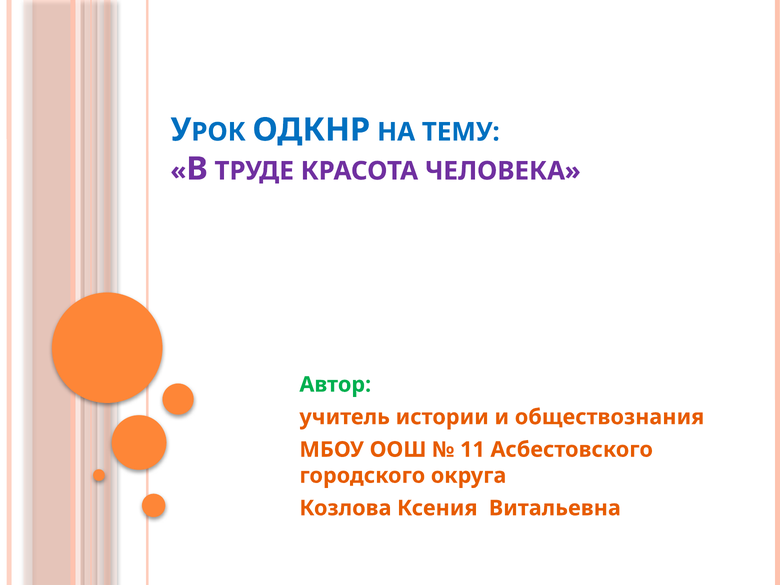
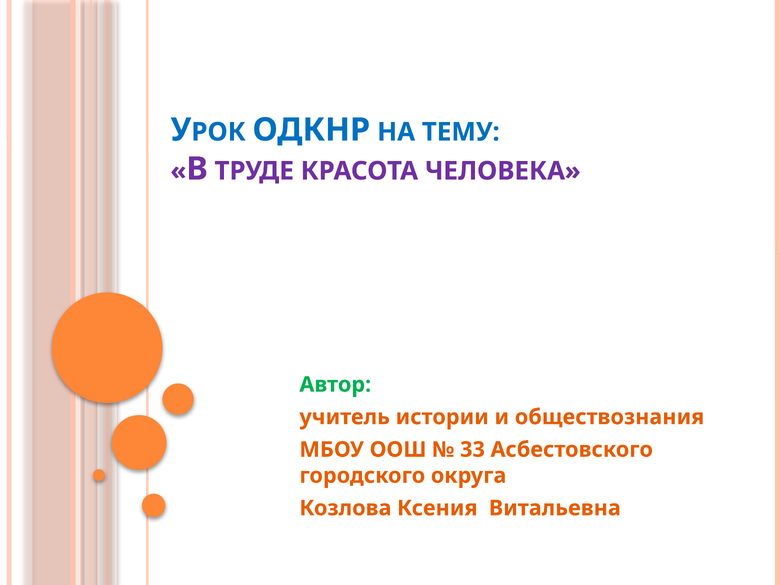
11: 11 -> 33
